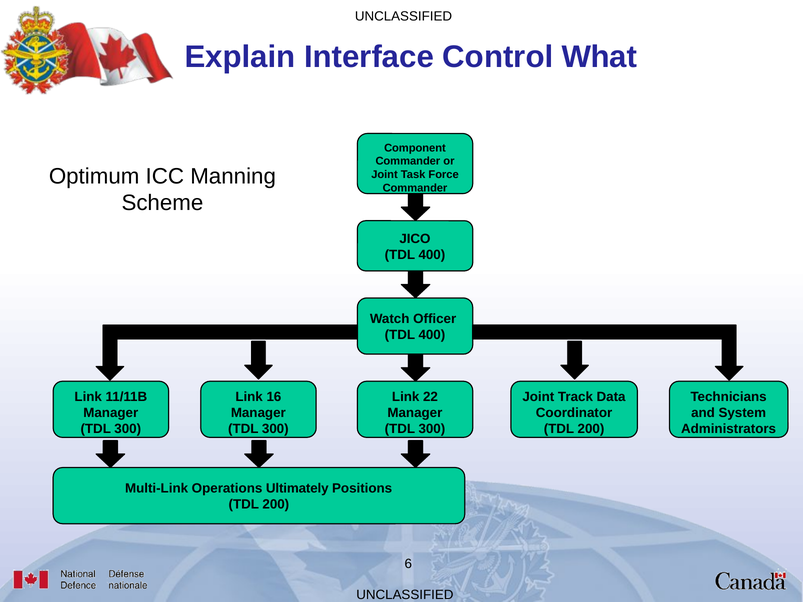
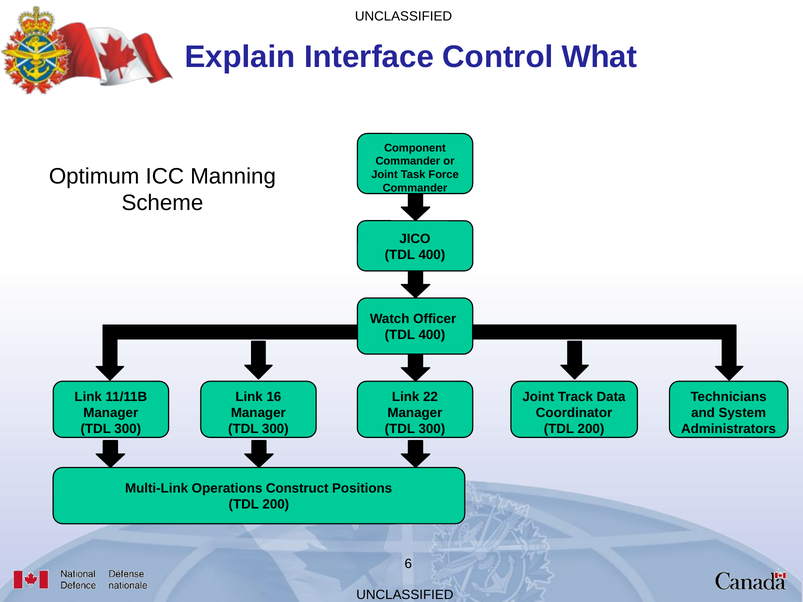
Ultimately: Ultimately -> Construct
